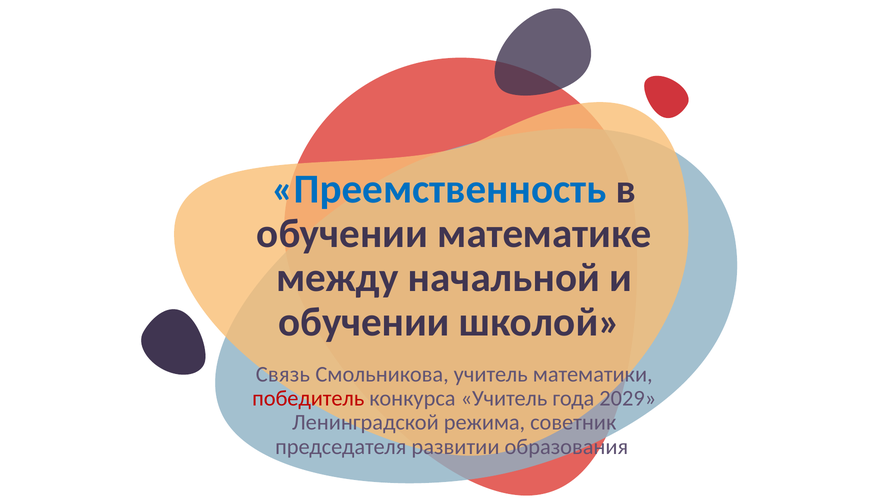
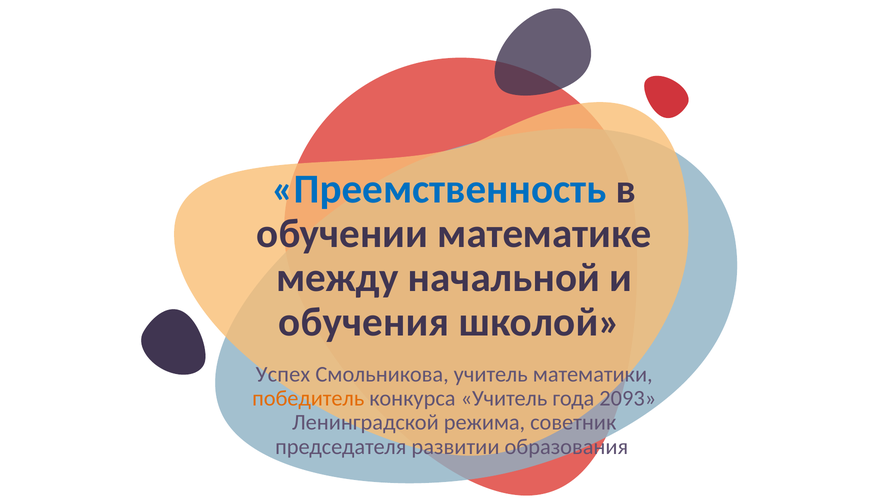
обучении at (364, 322): обучении -> обучения
Связь: Связь -> Успех
победитель colour: red -> orange
2029: 2029 -> 2093
